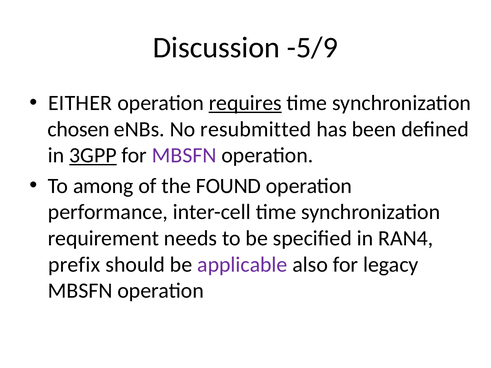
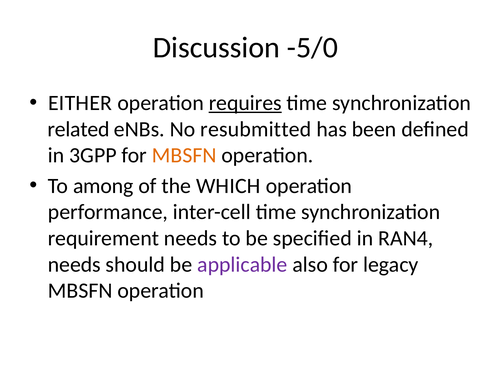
-5/9: -5/9 -> -5/0
chosen: chosen -> related
3GPP underline: present -> none
MBSFN at (184, 155) colour: purple -> orange
FOUND: FOUND -> WHICH
prefix at (74, 265): prefix -> needs
